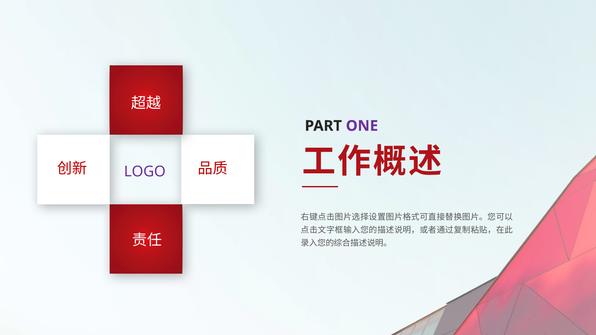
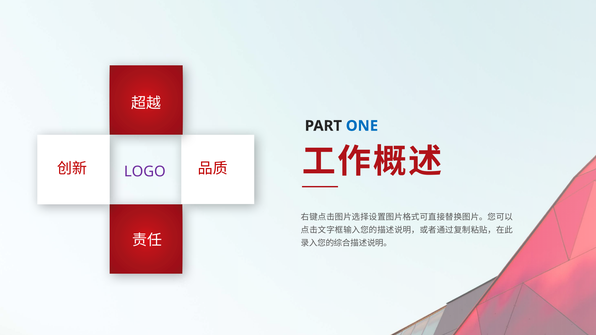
ONE colour: purple -> blue
